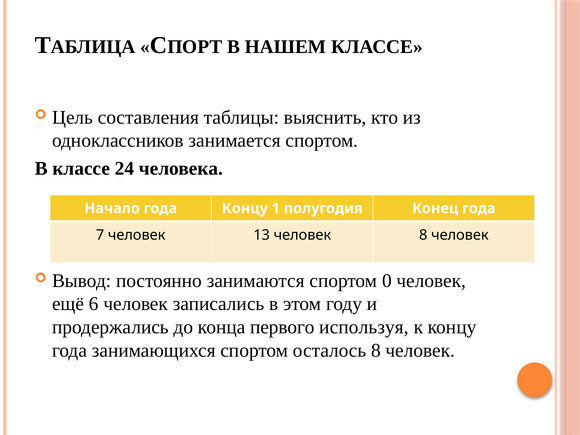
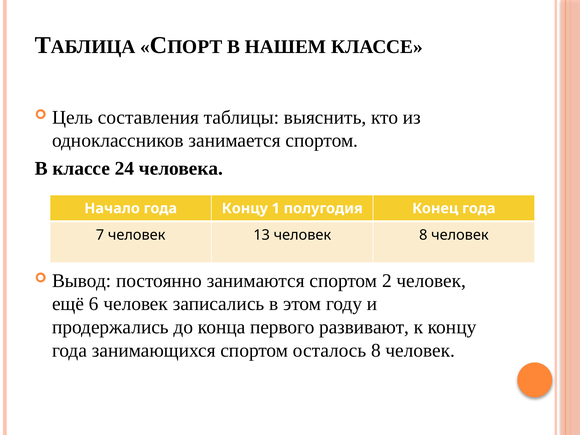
0: 0 -> 2
используя: используя -> развивают
